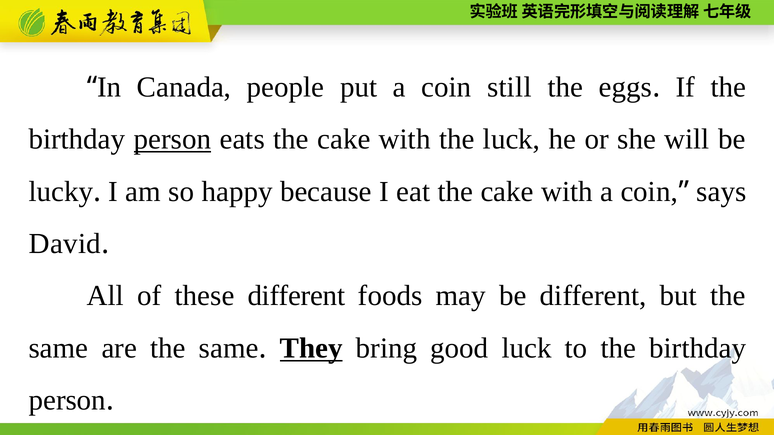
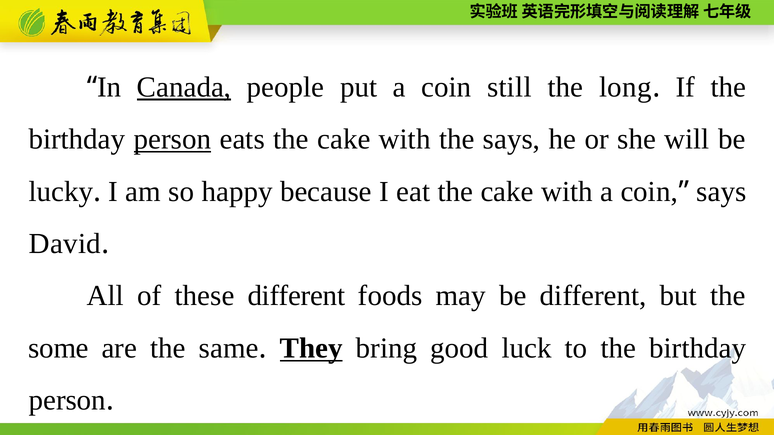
Canada underline: none -> present
eggs: eggs -> long
the luck: luck -> says
same at (58, 348): same -> some
